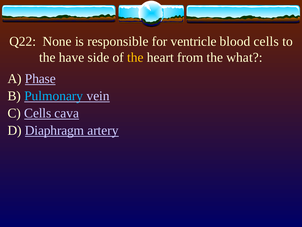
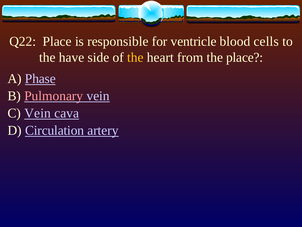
Q22 None: None -> Place
the what: what -> place
Pulmonary colour: light blue -> pink
C Cells: Cells -> Vein
Diaphragm: Diaphragm -> Circulation
